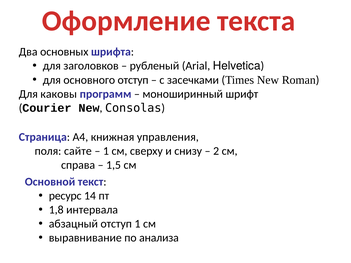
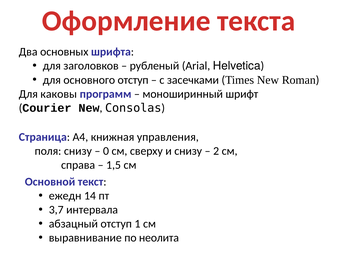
поля сайте: сайте -> снизу
1 at (106, 151): 1 -> 0
ресурс: ресурс -> ежедн
1,8: 1,8 -> 3,7
анализа: анализа -> неолита
